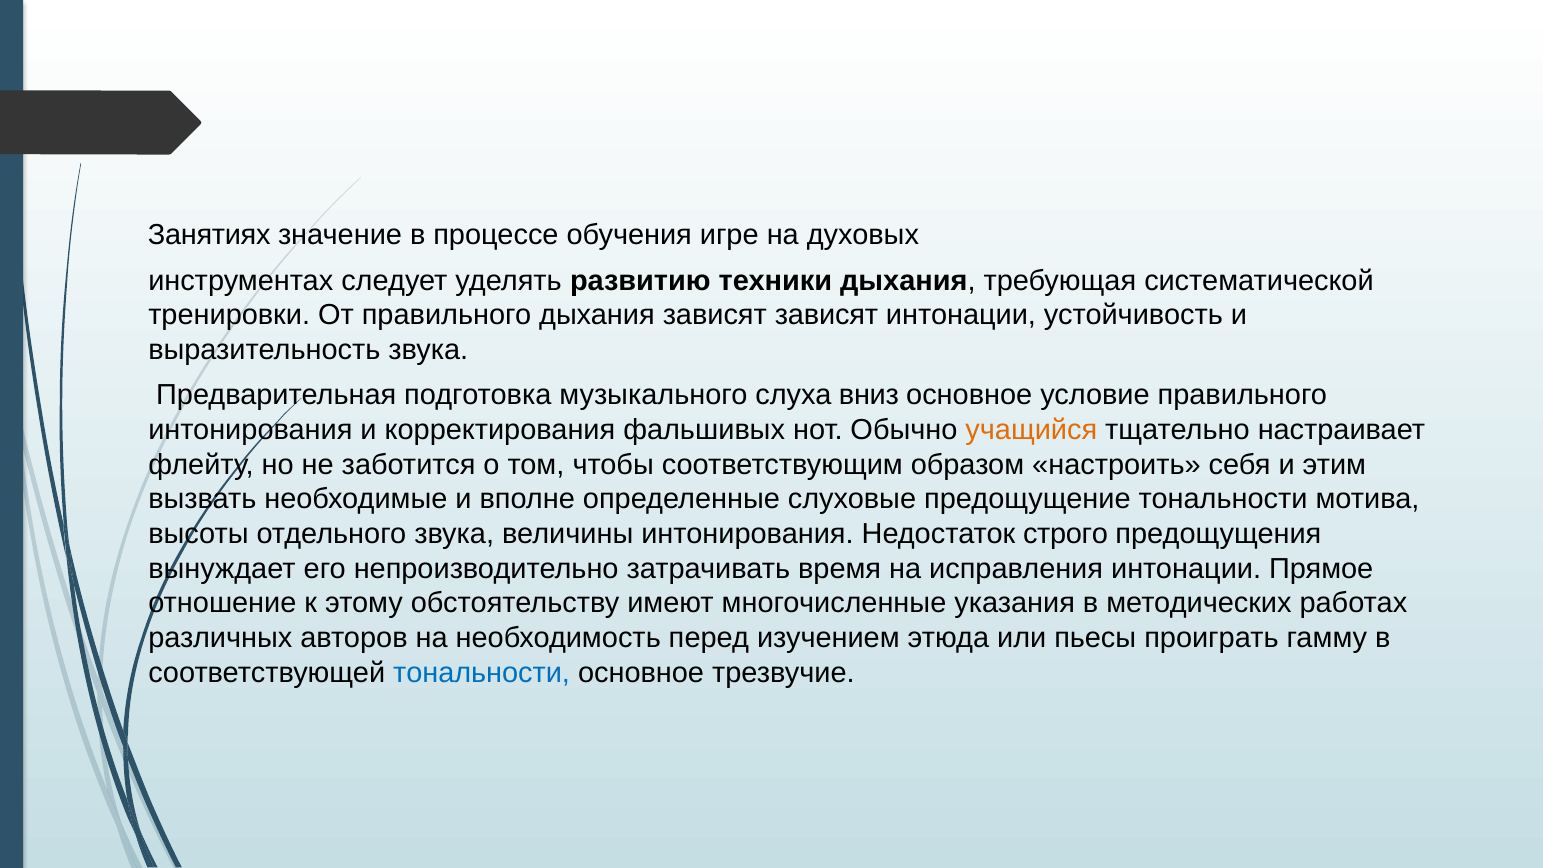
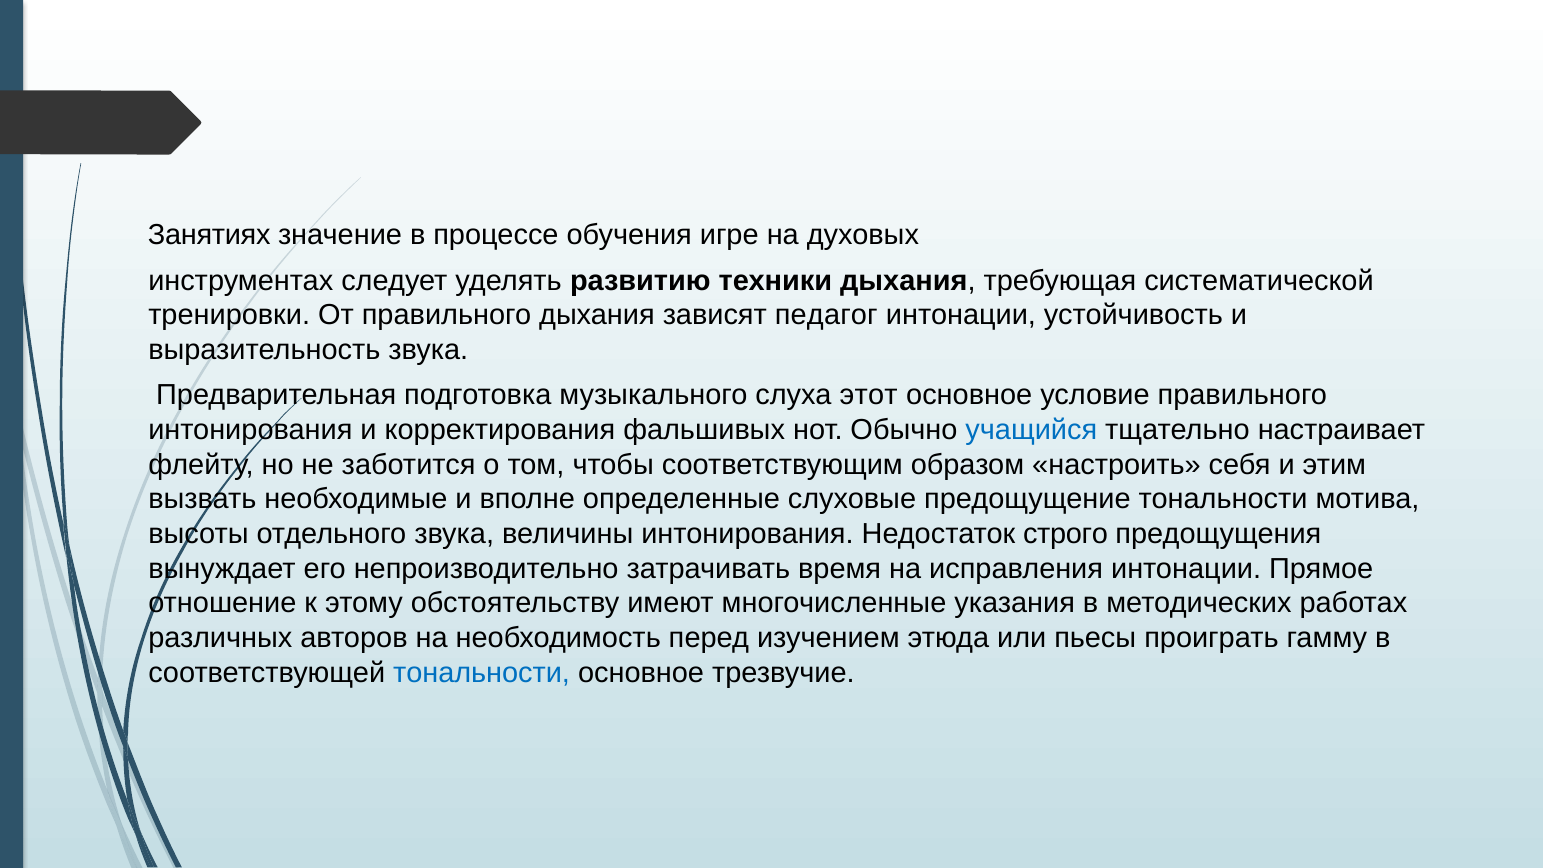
зависят зависят: зависят -> педагог
вниз: вниз -> этот
учащийся colour: orange -> blue
